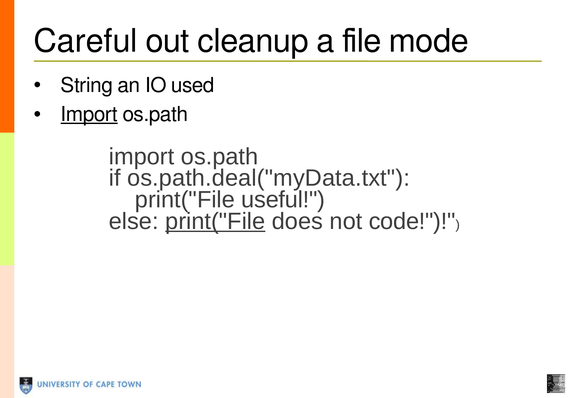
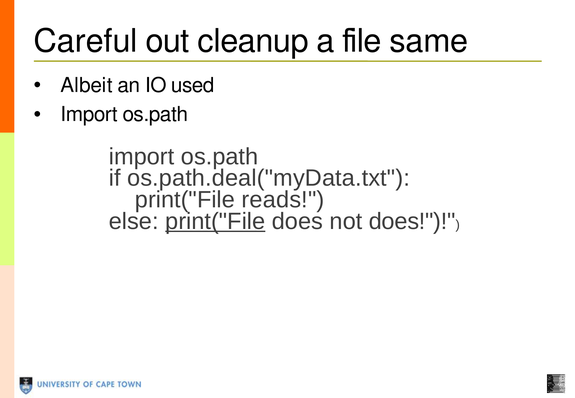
mode: mode -> same
String: String -> Albeit
Import at (89, 114) underline: present -> none
useful: useful -> reads
not code: code -> does
